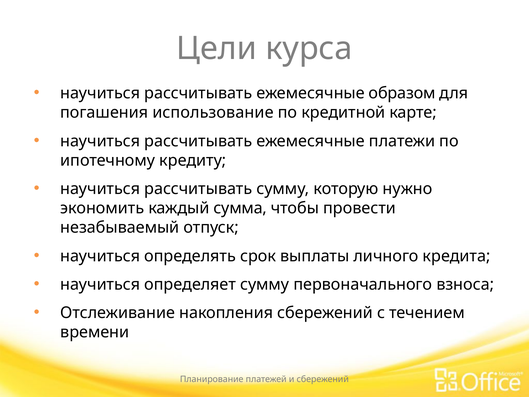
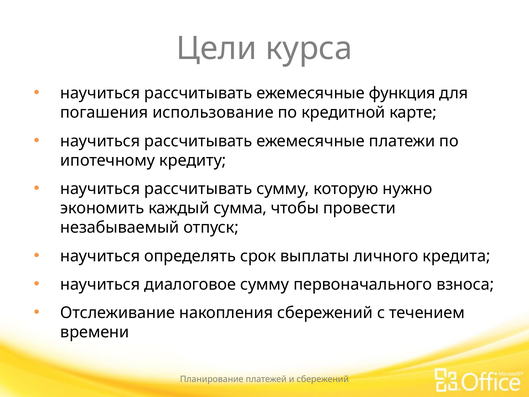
образом: образом -> функция
определяет: определяет -> диалоговое
